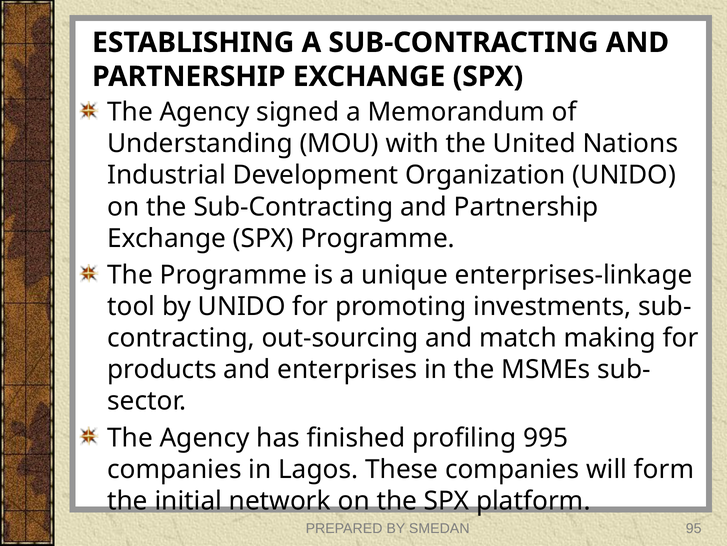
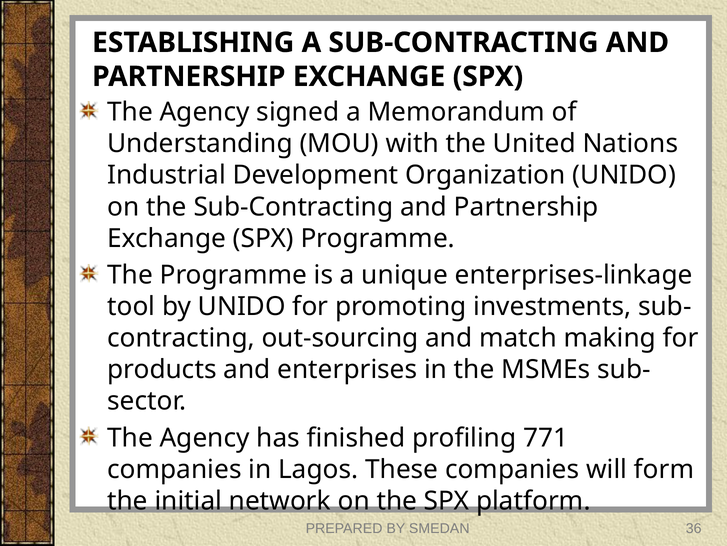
995: 995 -> 771
95: 95 -> 36
